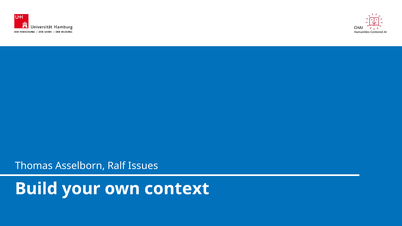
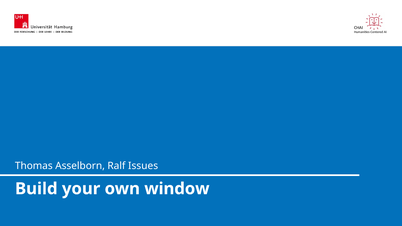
context: context -> window
